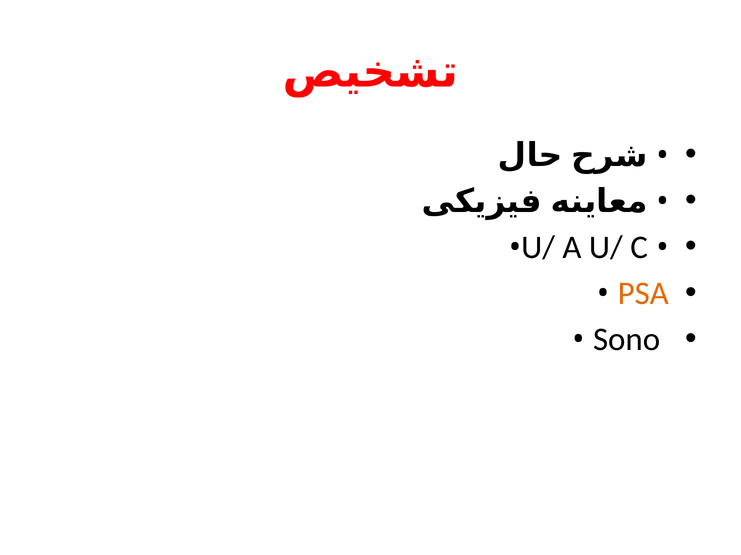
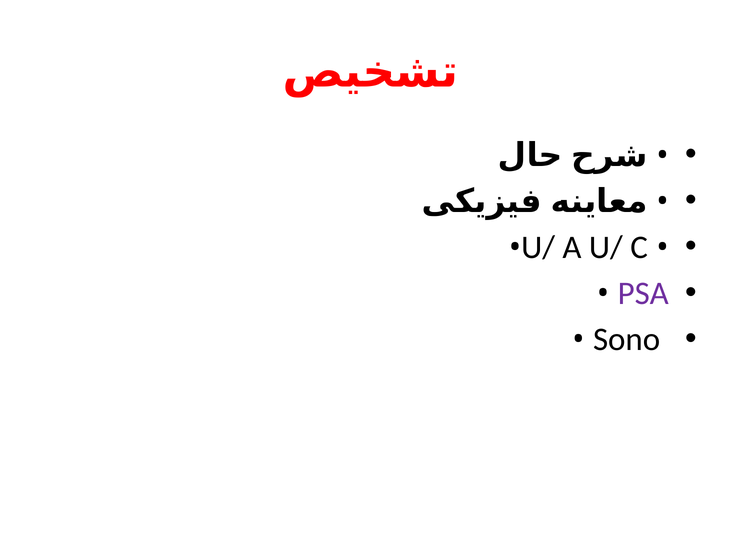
PSA colour: orange -> purple
